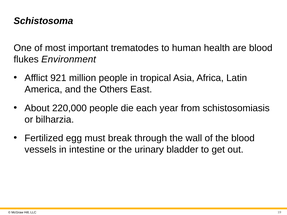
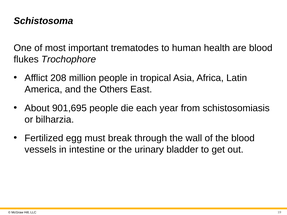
Environment: Environment -> Trochophore
921: 921 -> 208
220,000: 220,000 -> 901,695
